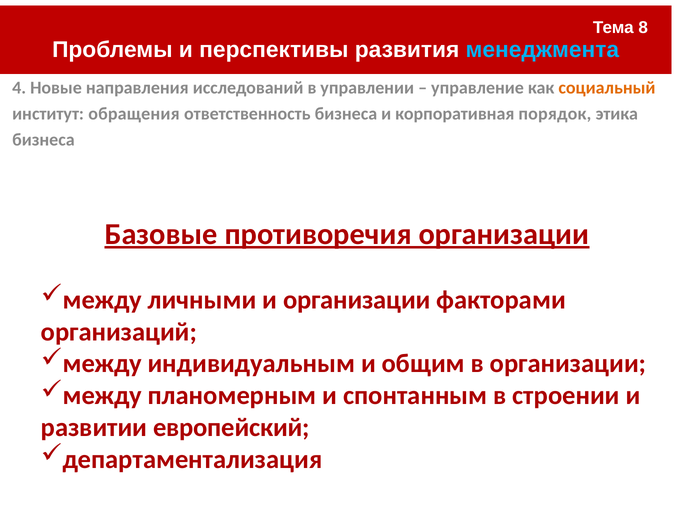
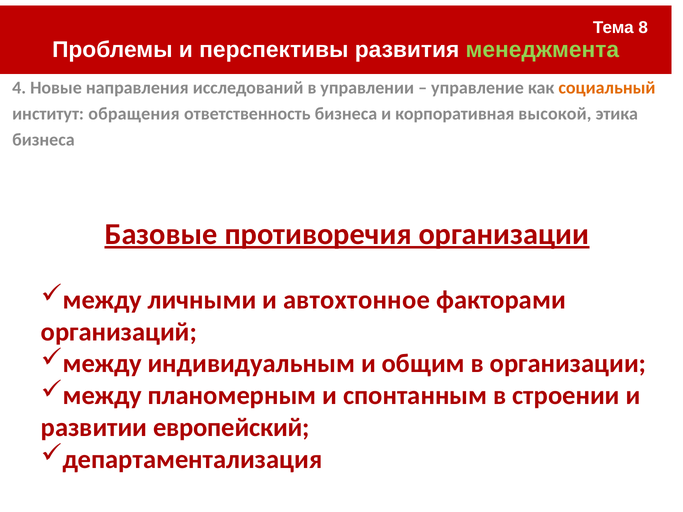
менеджмента colour: light blue -> light green
порядок: порядок -> высокой
и организации: организации -> автохтонное
